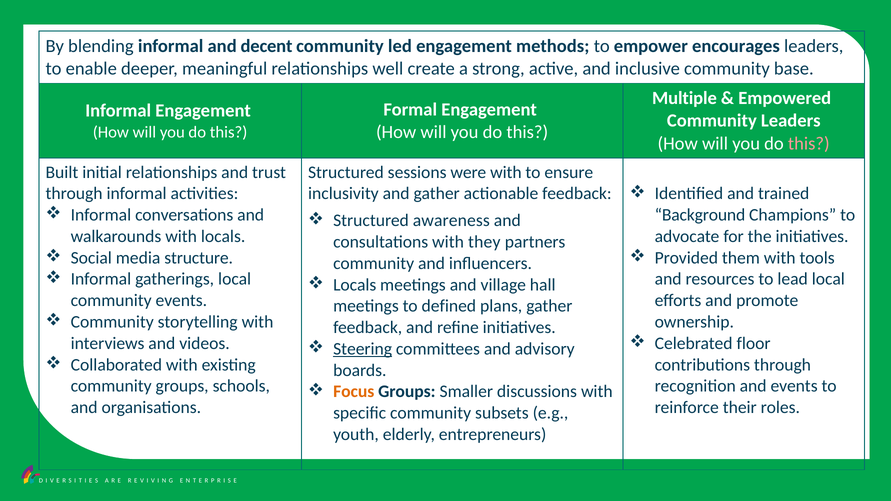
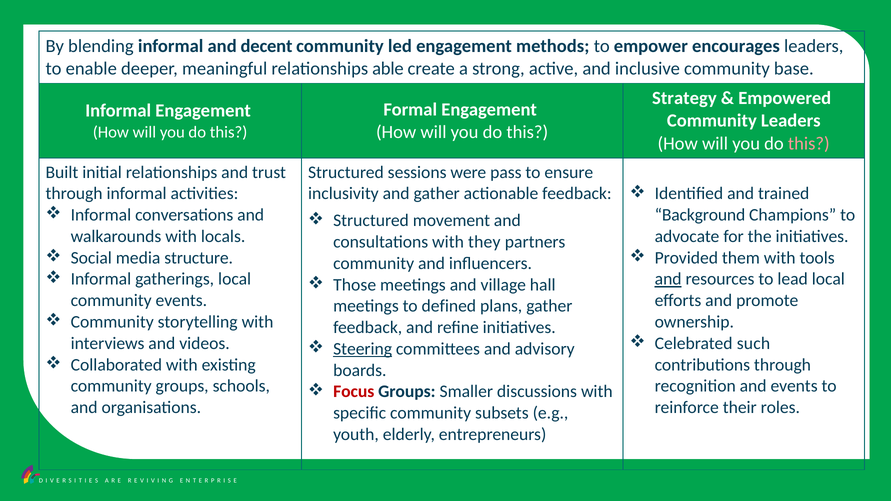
well: well -> able
Multiple: Multiple -> Strategy
were with: with -> pass
awareness: awareness -> movement
and at (668, 279) underline: none -> present
Locals at (355, 285): Locals -> Those
floor: floor -> such
Focus colour: orange -> red
